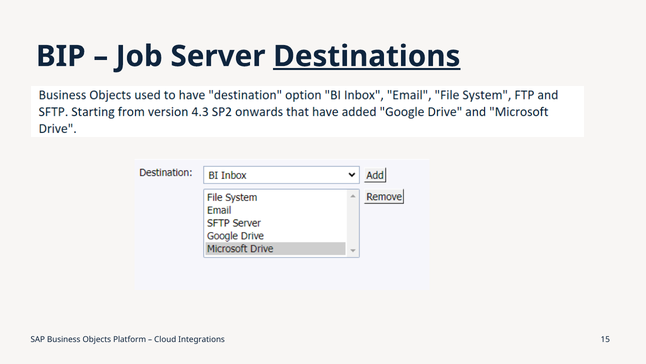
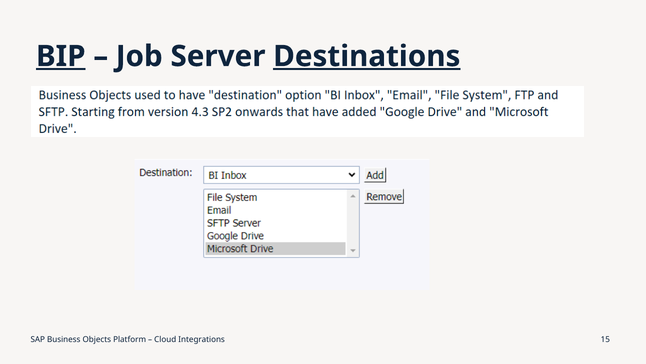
BIP underline: none -> present
